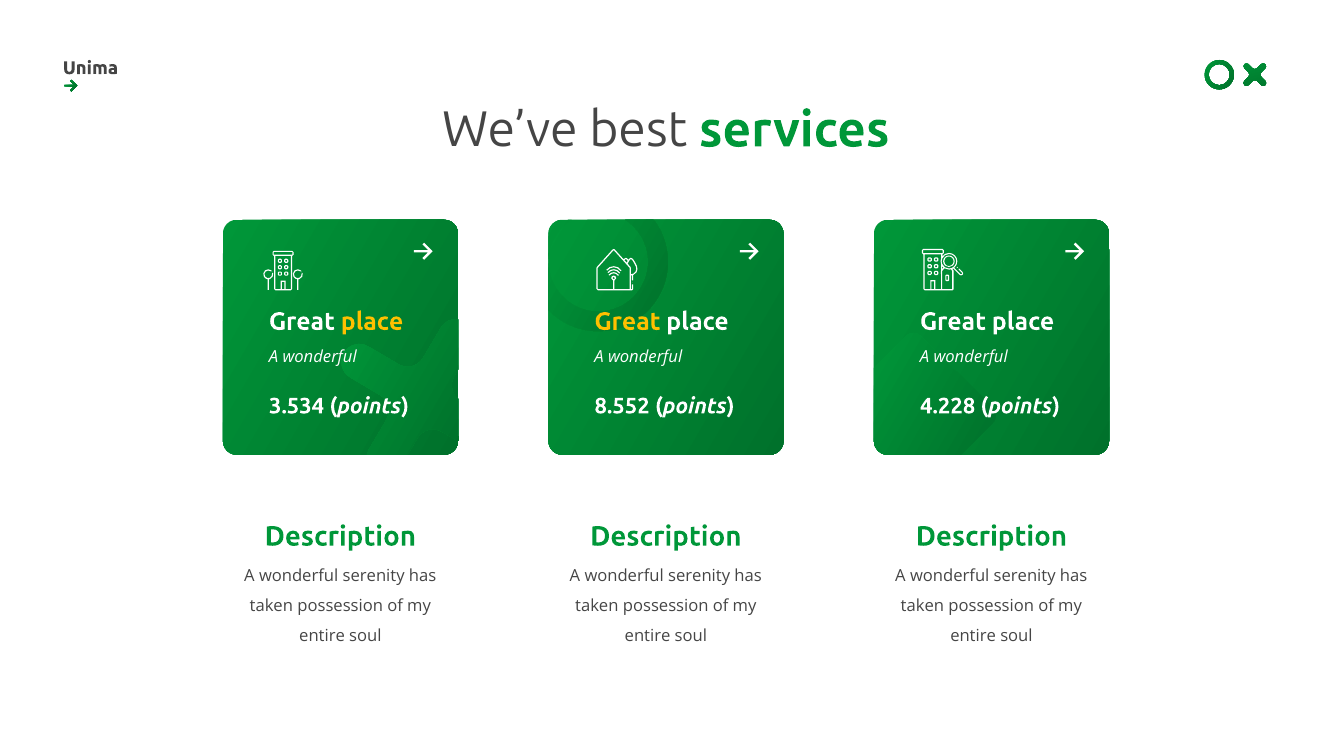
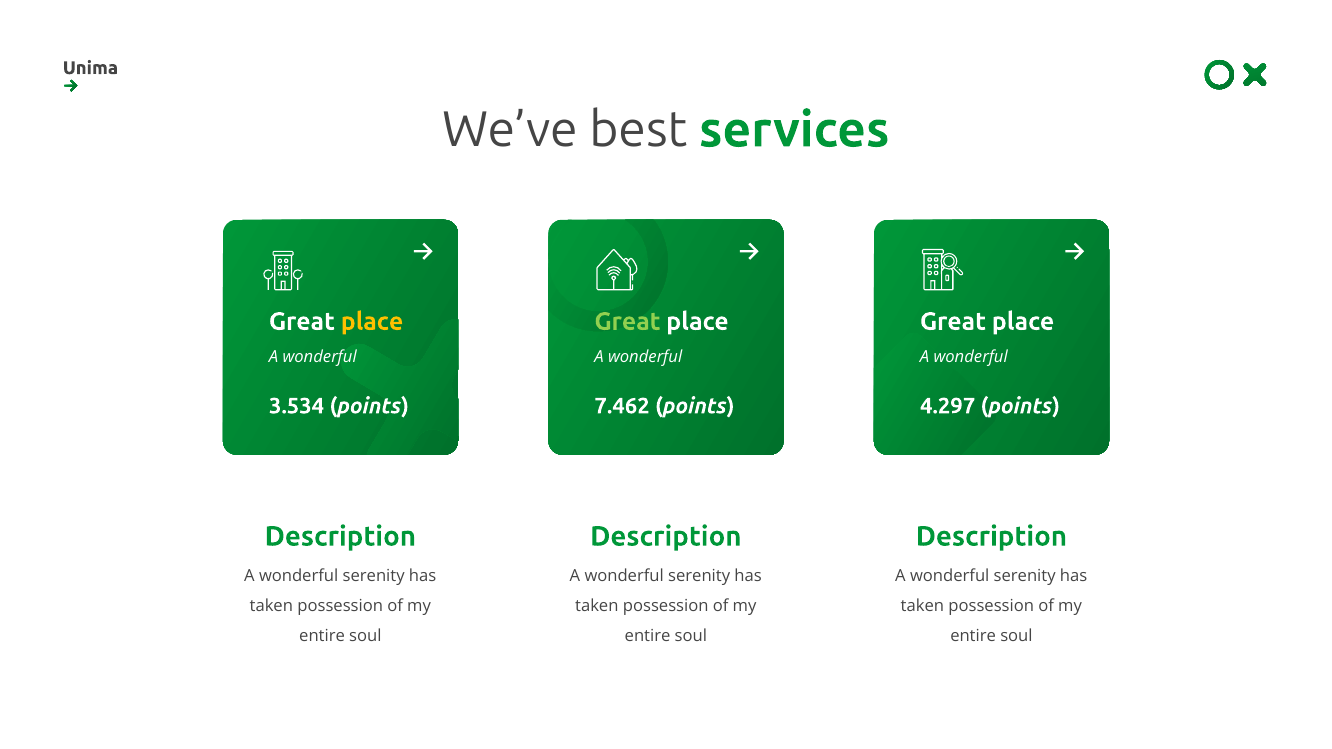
Great at (627, 322) colour: yellow -> light green
8.552: 8.552 -> 7.462
4.228: 4.228 -> 4.297
